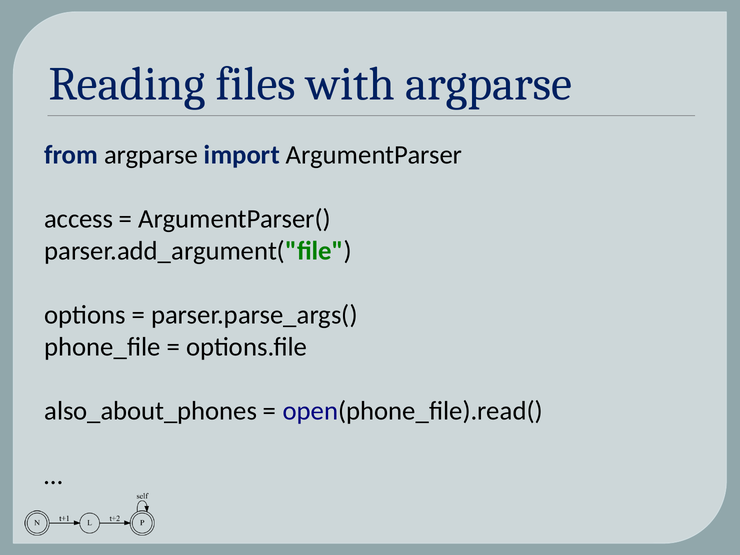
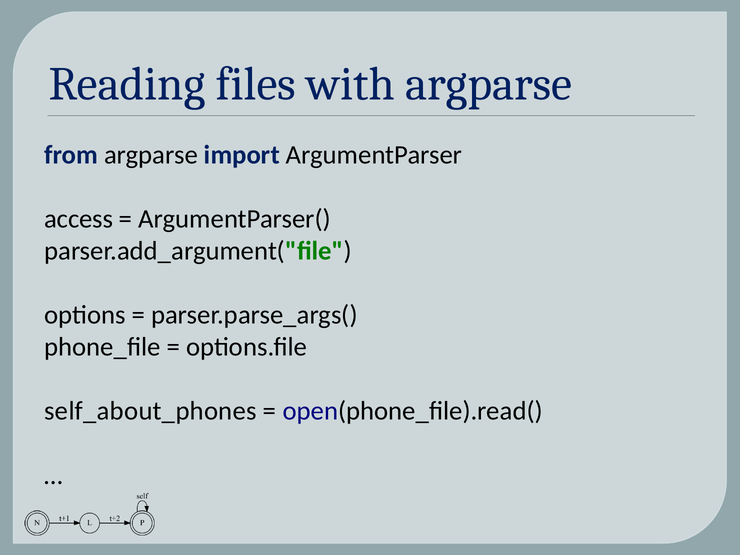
also_about_phones: also_about_phones -> self_about_phones
